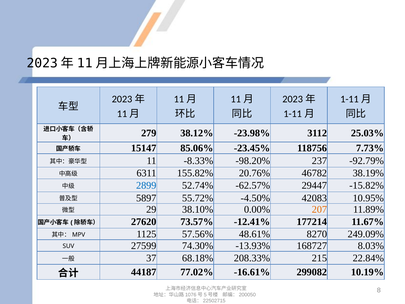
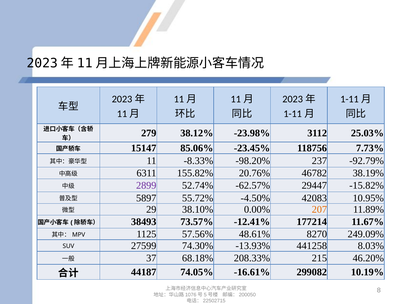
2899 colour: blue -> purple
27620: 27620 -> 38493
168727: 168727 -> 441258
22.84%: 22.84% -> 46.20%
77.02%: 77.02% -> 74.05%
